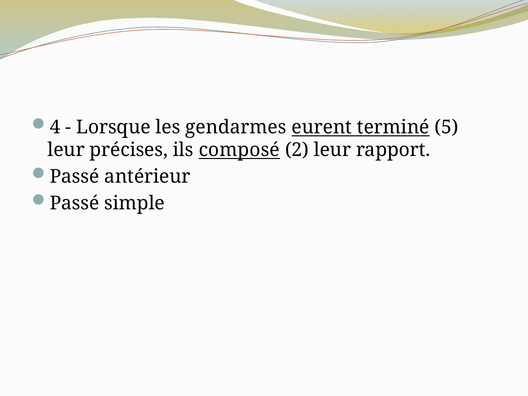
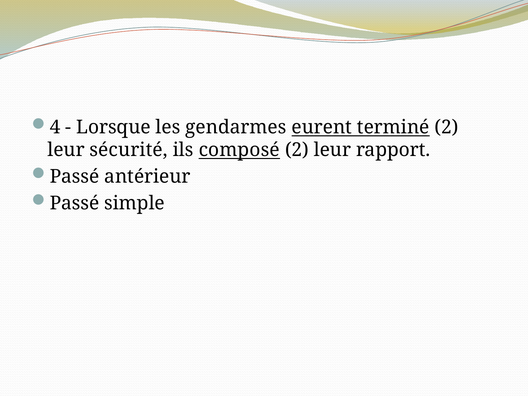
terminé 5: 5 -> 2
précises: précises -> sécurité
